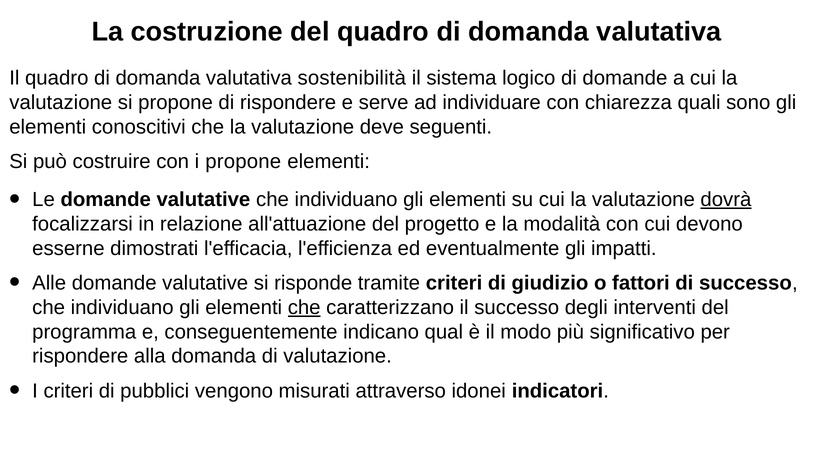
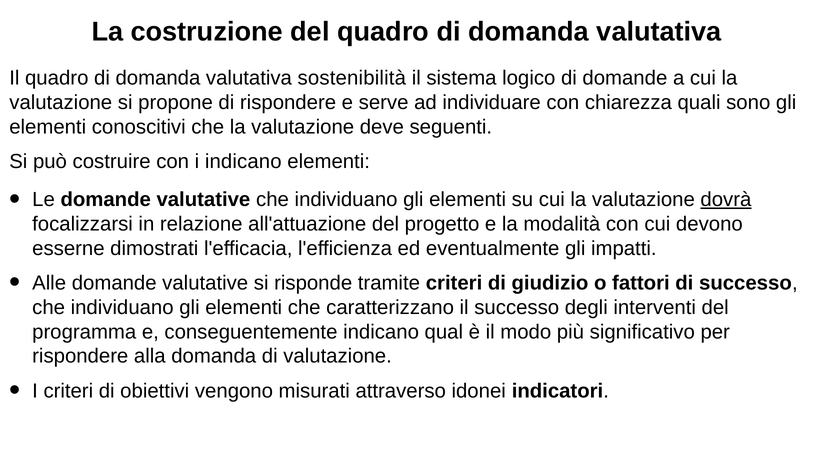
i propone: propone -> indicano
che at (304, 307) underline: present -> none
pubblici: pubblici -> obiettivi
